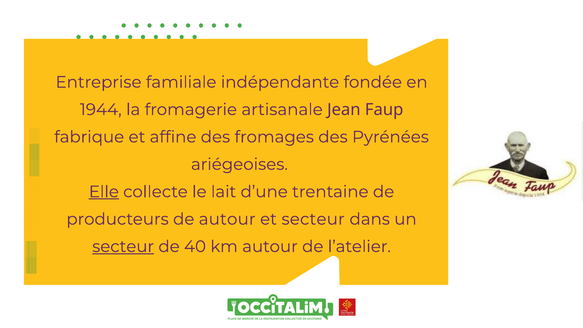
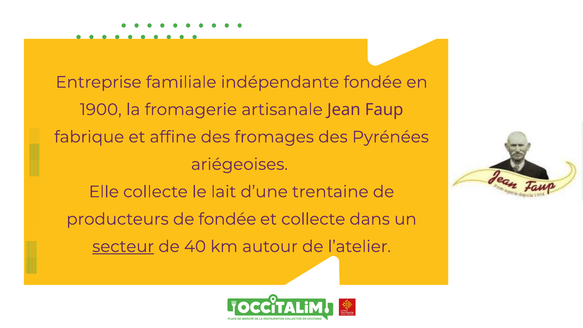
1944: 1944 -> 1900
Elle underline: present -> none
de autour: autour -> fondée
et secteur: secteur -> collecte
